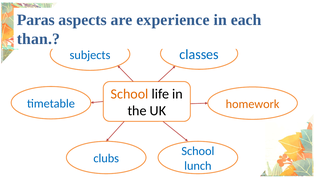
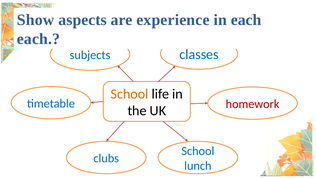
Paras: Paras -> Show
than at (38, 39): than -> each
homework colour: orange -> red
